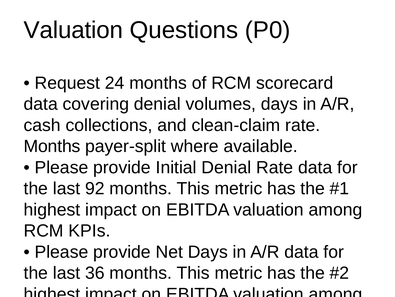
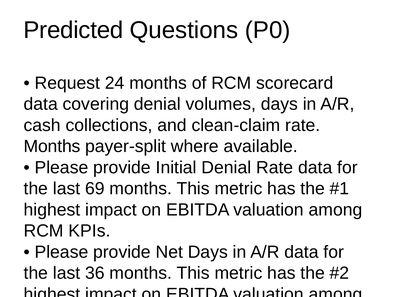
Valuation at (73, 30): Valuation -> Predicted
92: 92 -> 69
